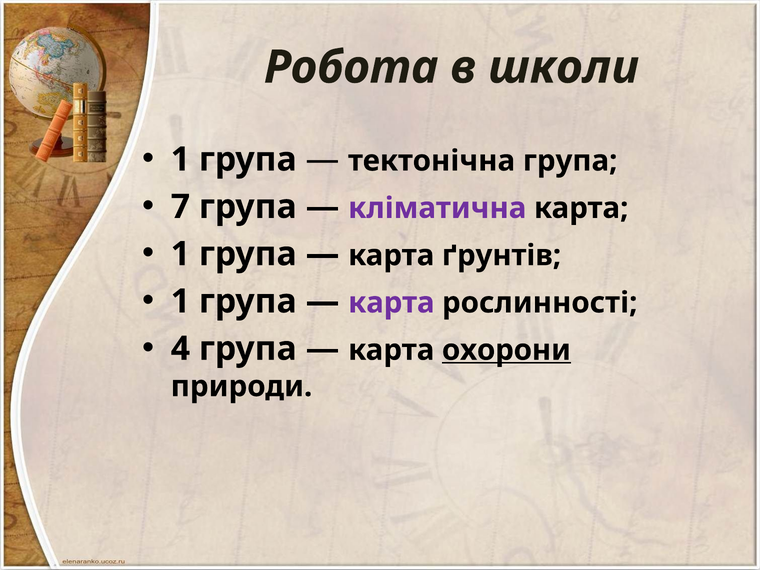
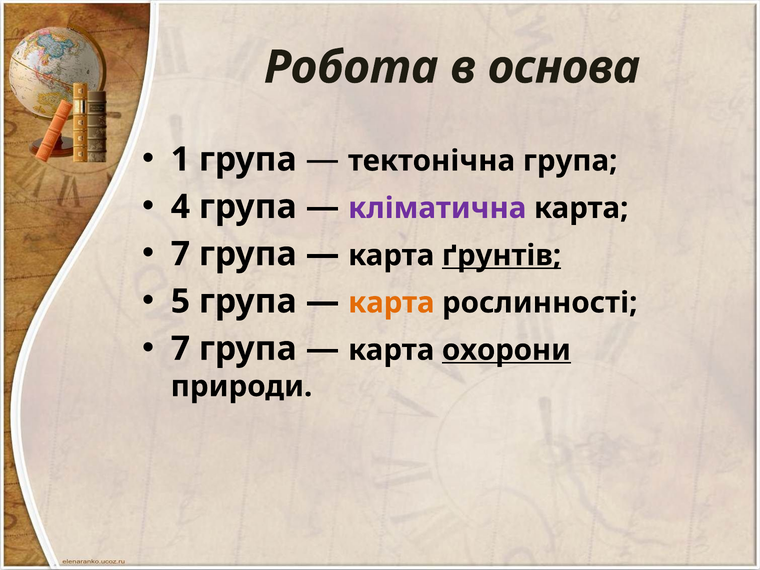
школи: школи -> основа
7: 7 -> 4
1 at (180, 254): 1 -> 7
ґрунтів underline: none -> present
1 at (180, 301): 1 -> 5
карта at (391, 303) colour: purple -> orange
4 at (180, 349): 4 -> 7
